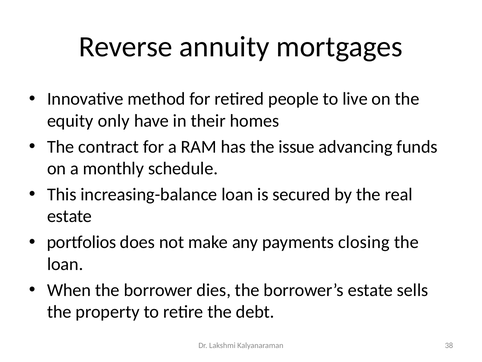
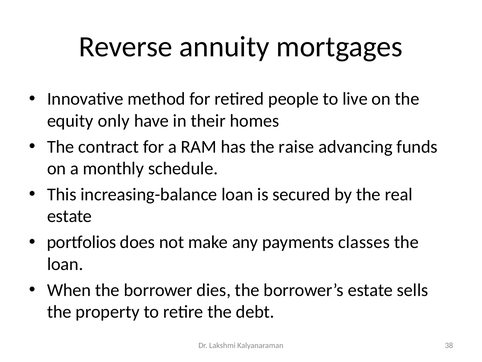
issue: issue -> raise
closing: closing -> classes
